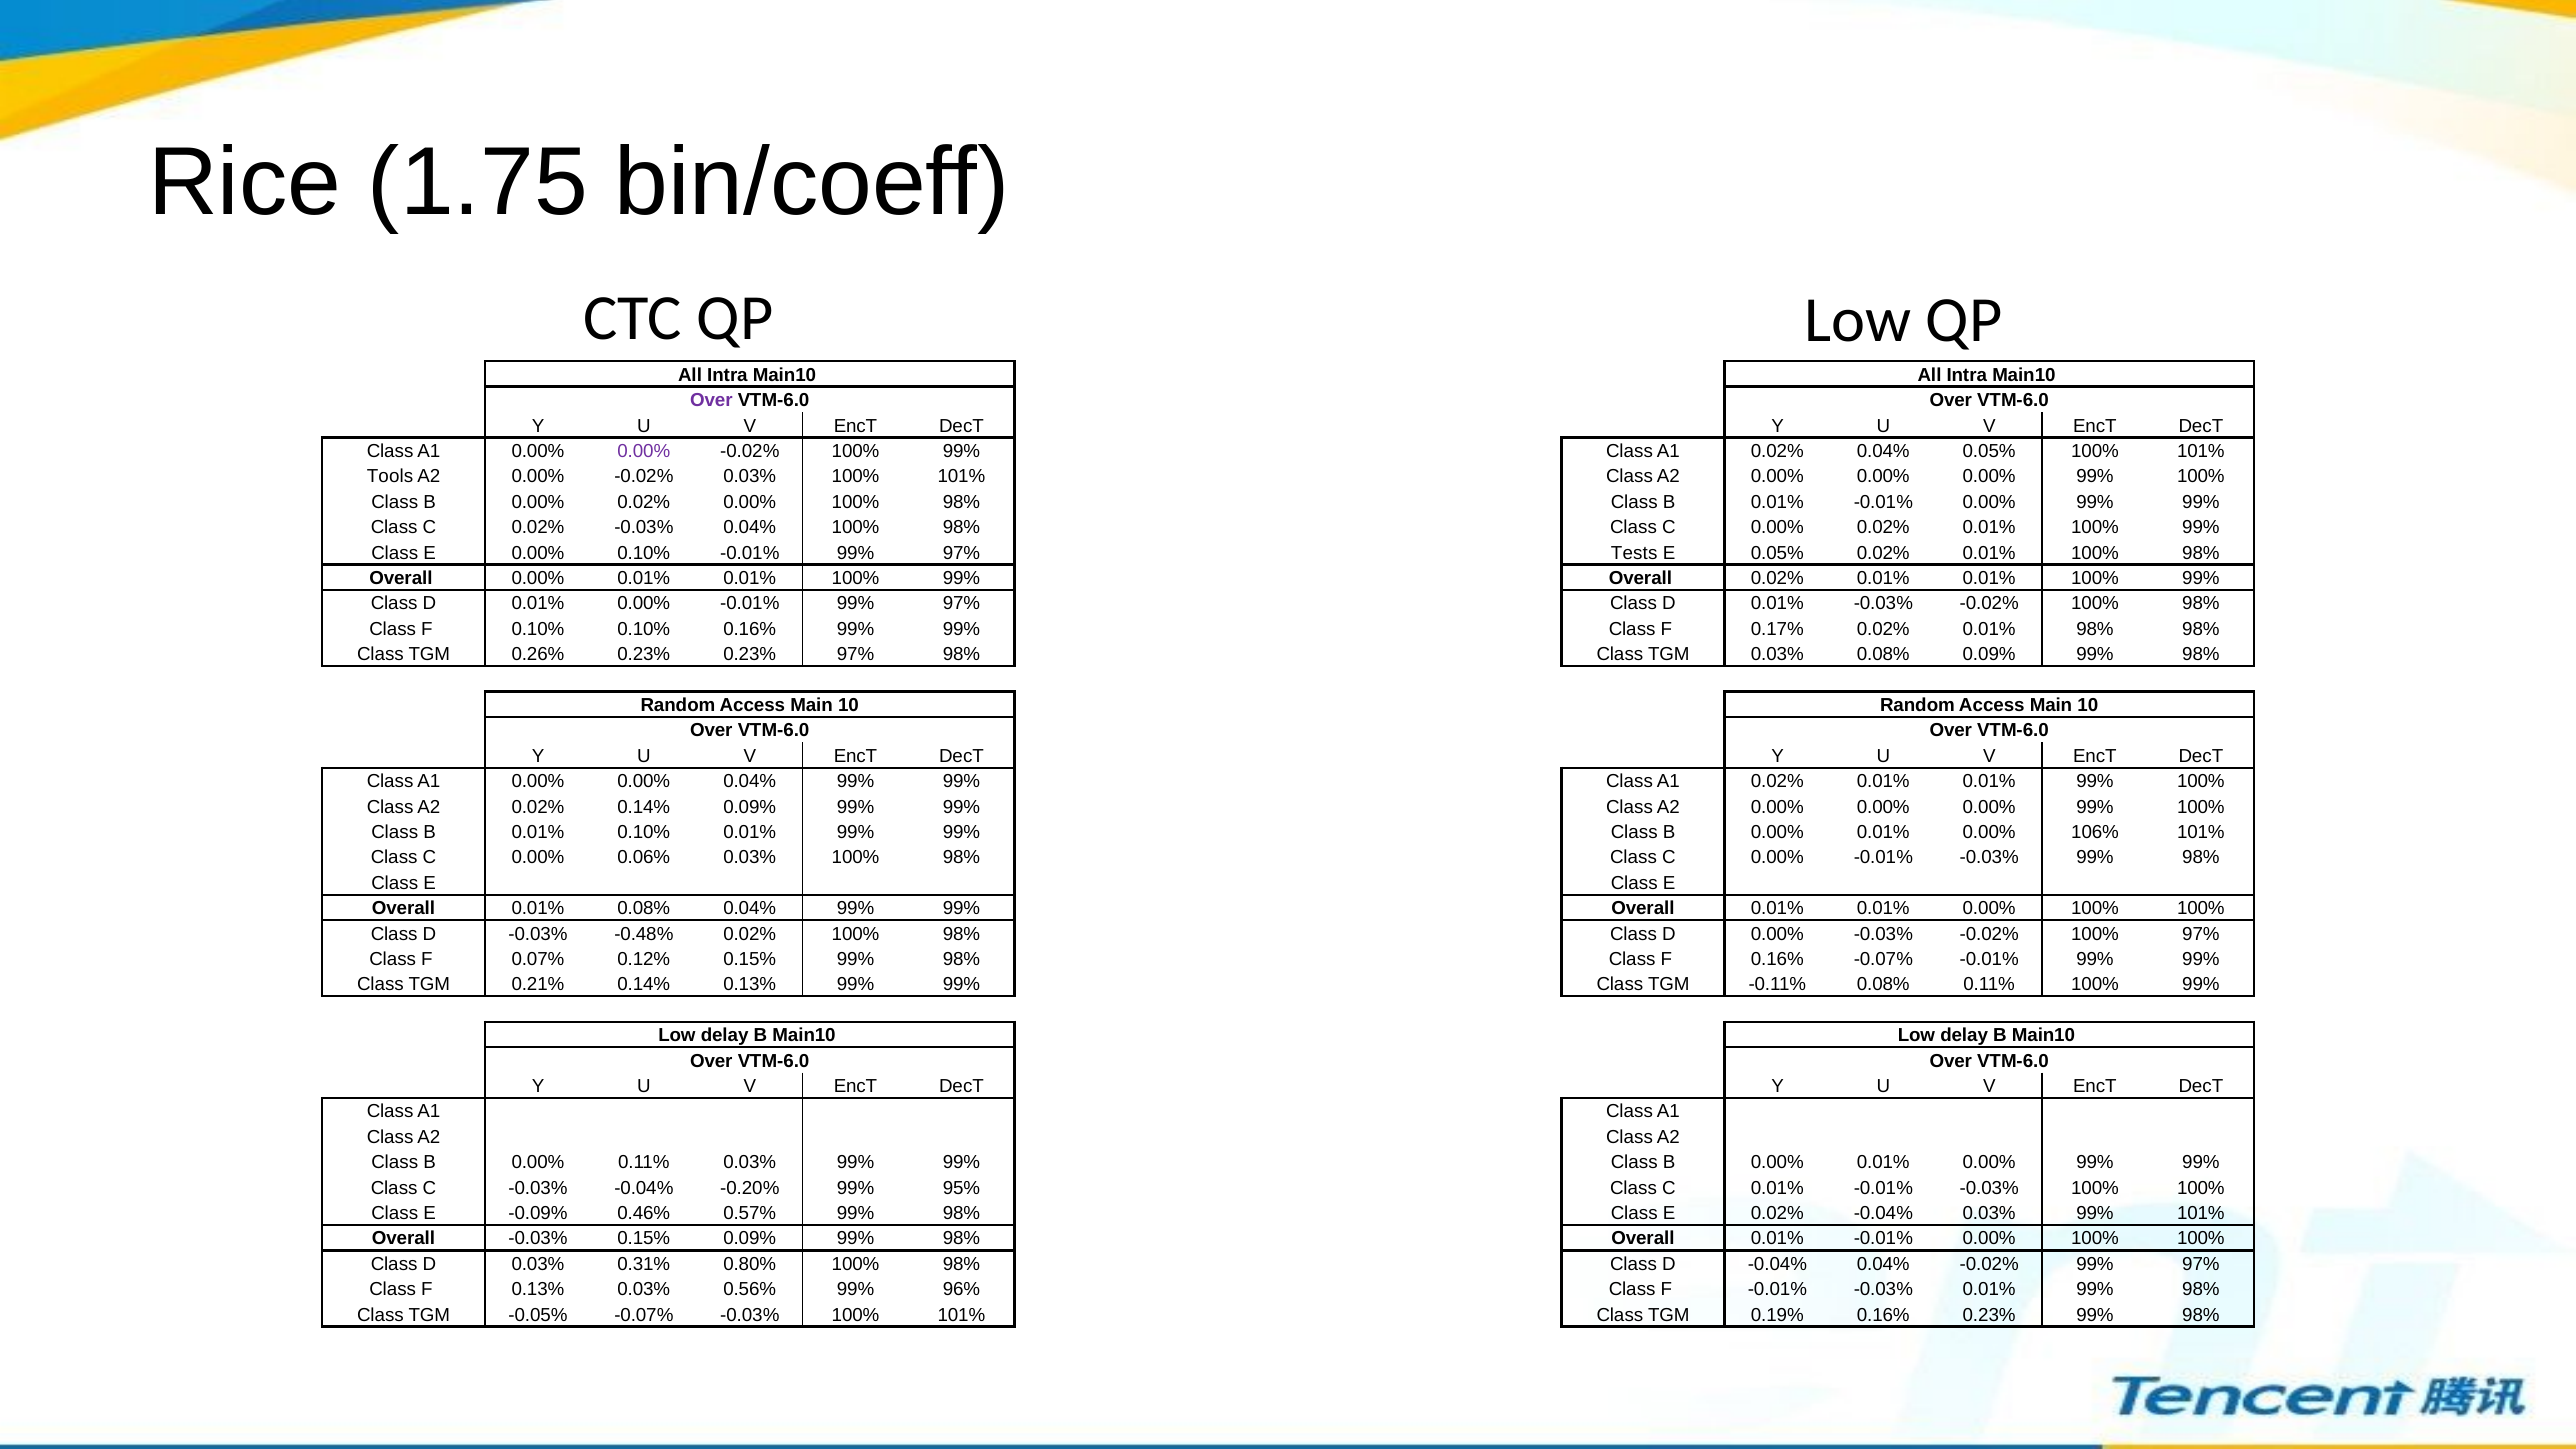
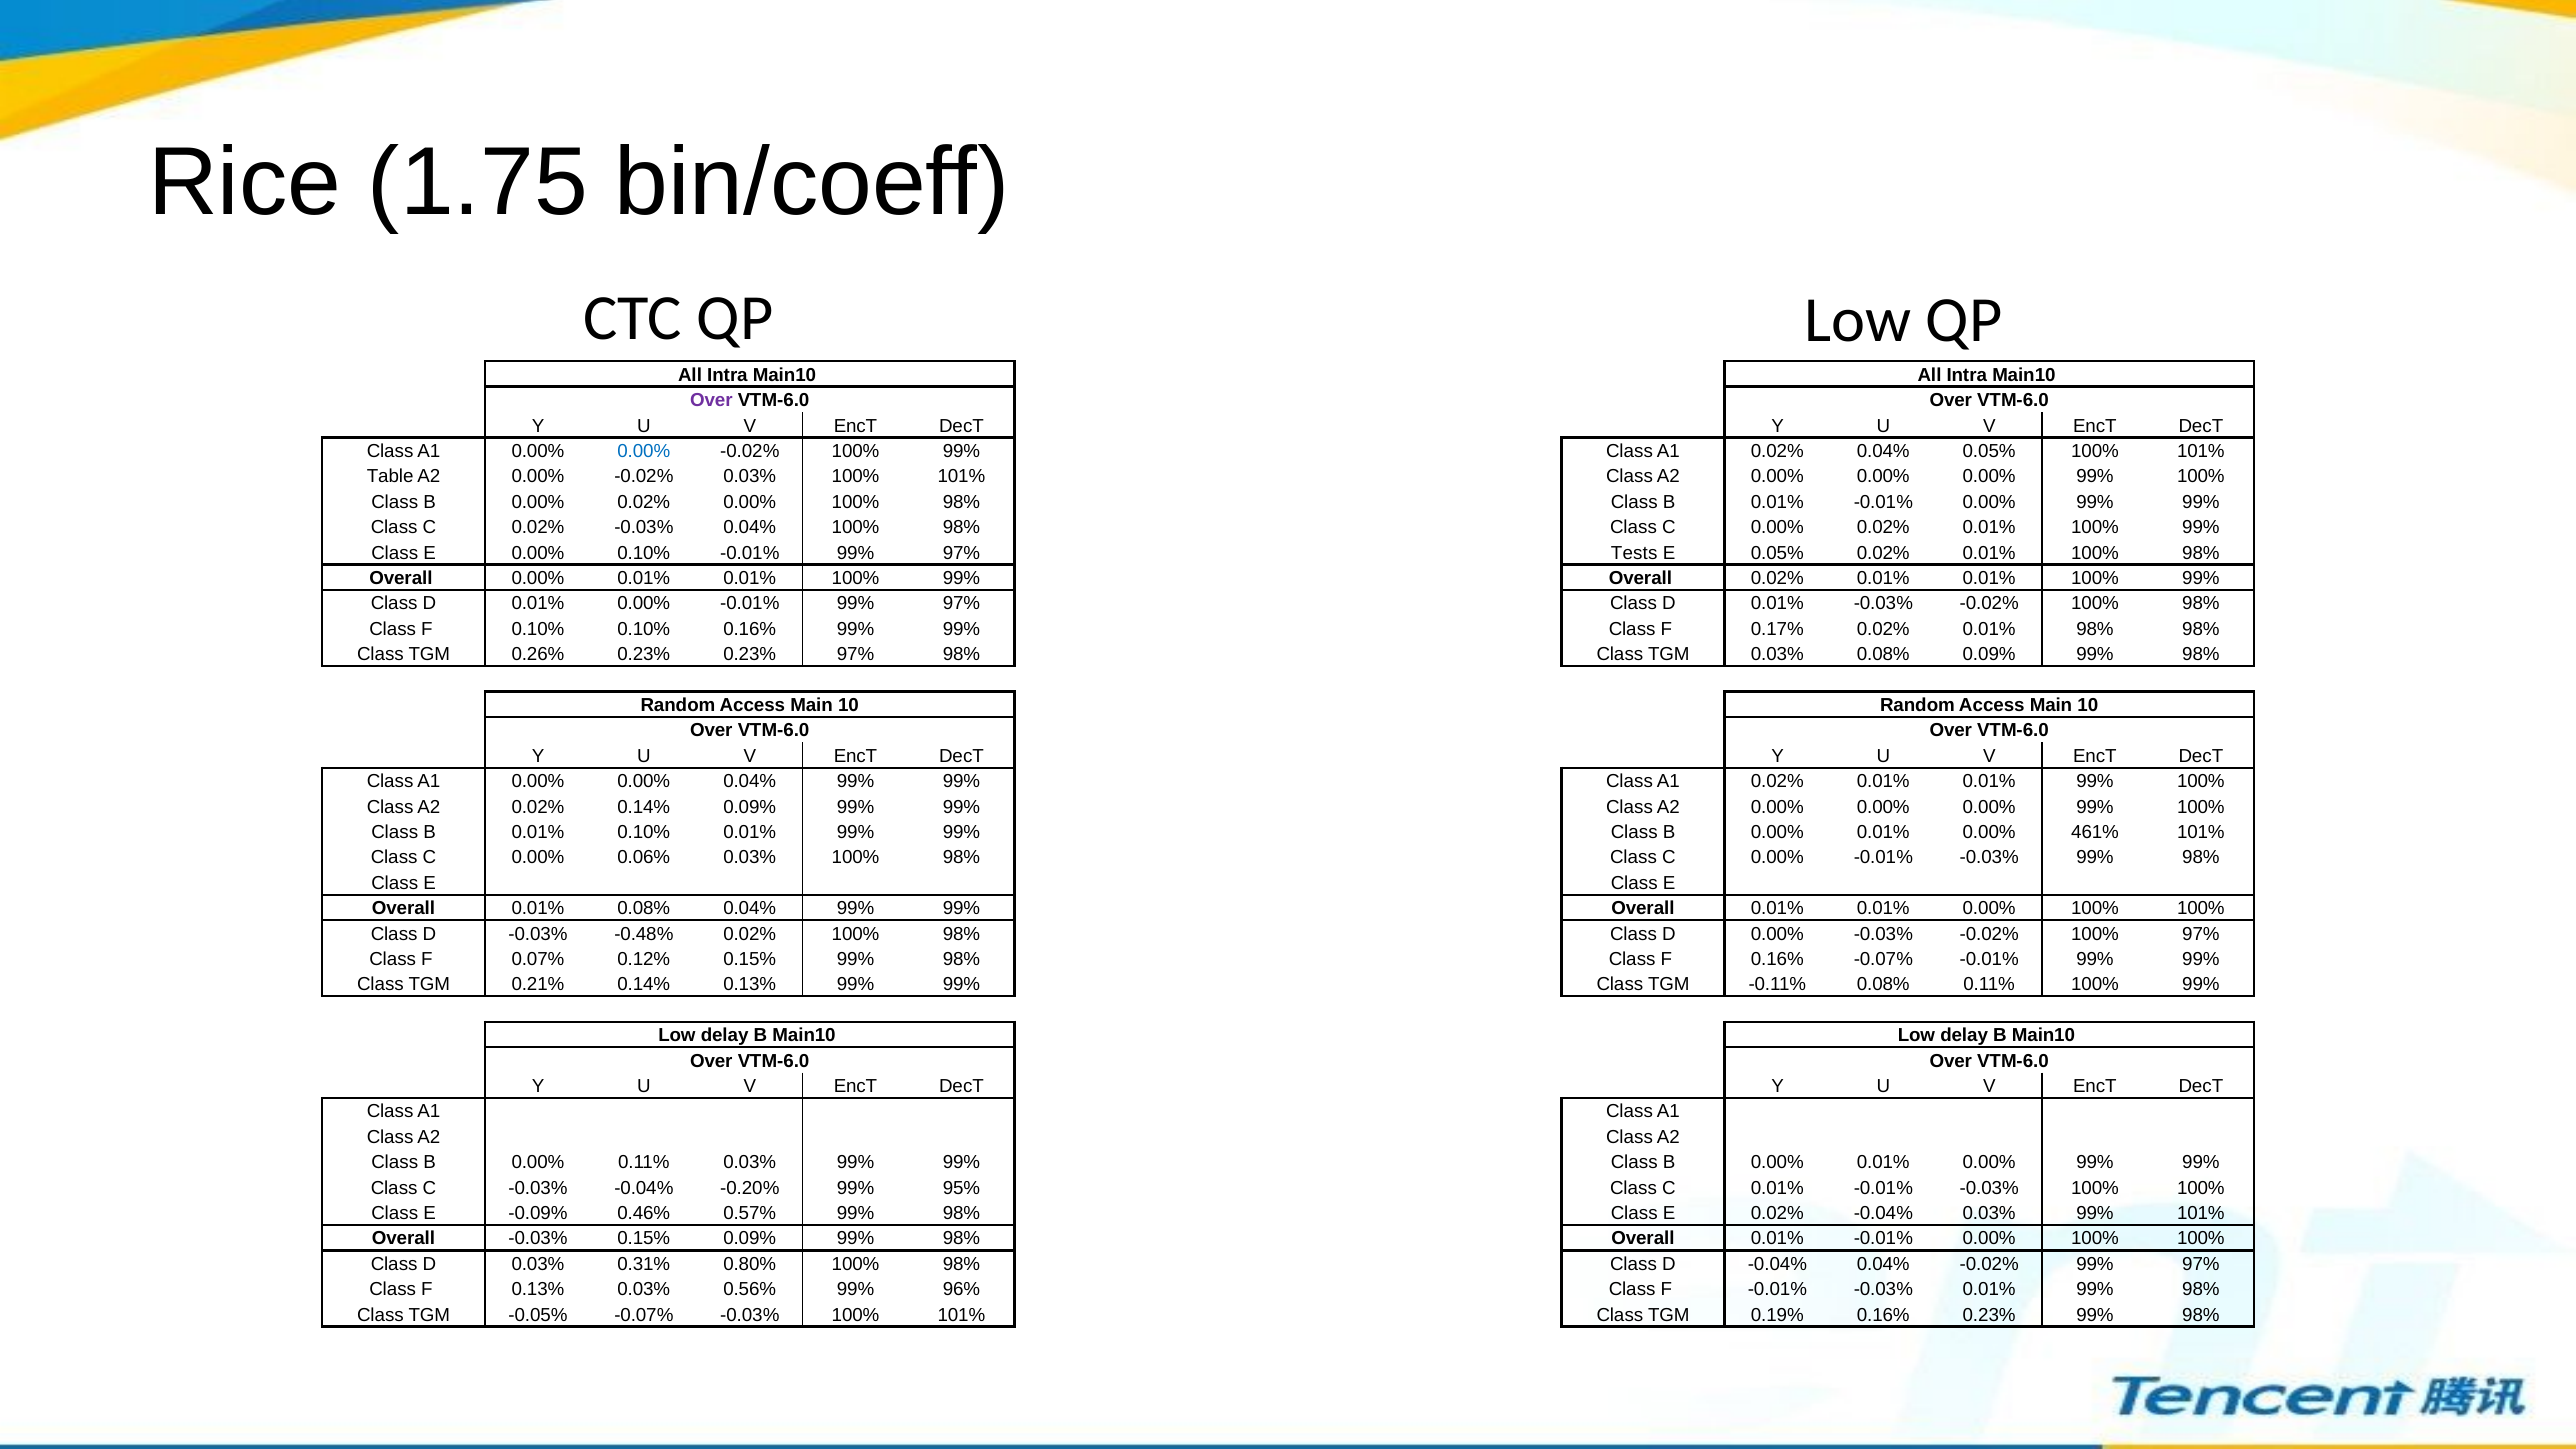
0.00% at (644, 451) colour: purple -> blue
Tools: Tools -> Table
106%: 106% -> 461%
